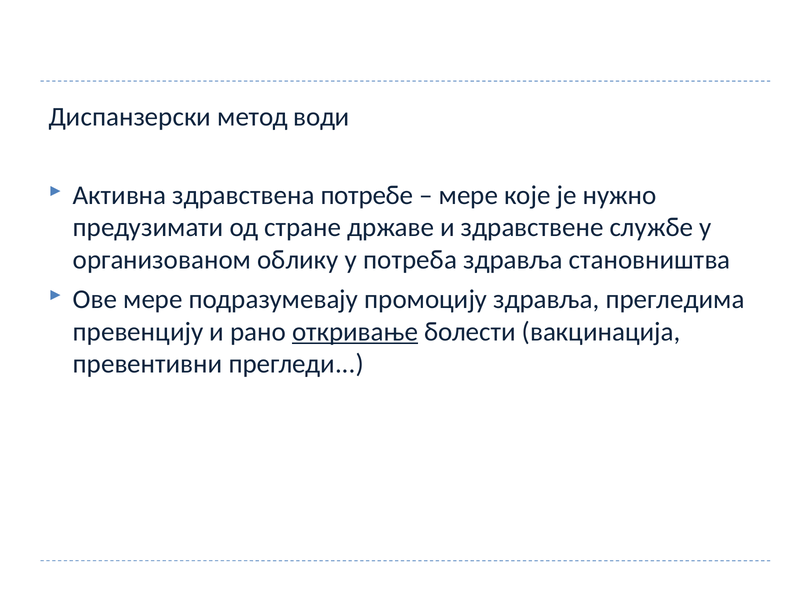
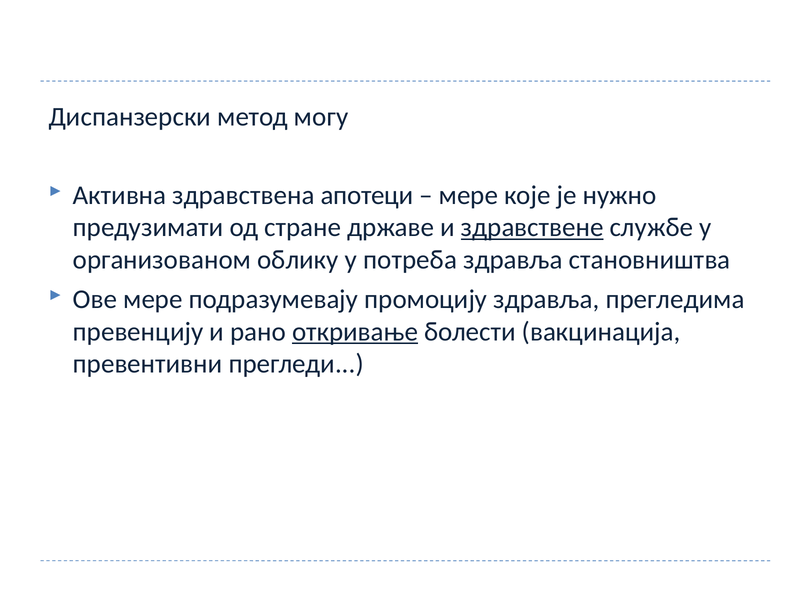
води: води -> могу
потребе: потребе -> апотеци
здравствене underline: none -> present
